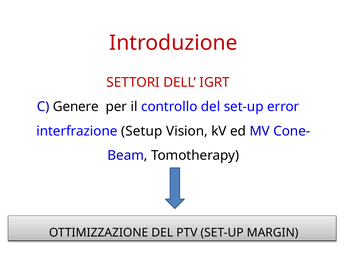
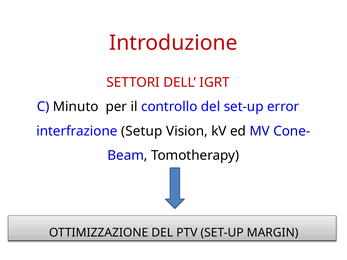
Genere: Genere -> Minuto
